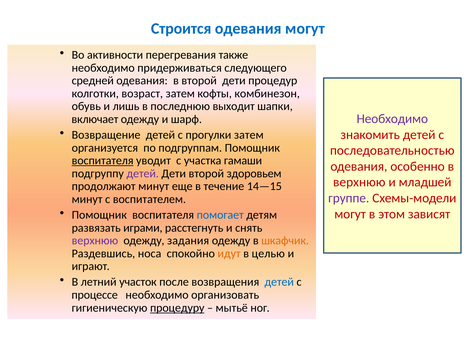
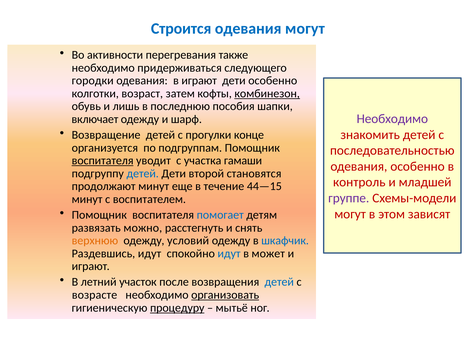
средней: средней -> городки
в второй: второй -> играют
дети процедур: процедур -> особенно
комбинезон underline: none -> present
выходит: выходит -> пособия
прогулки затем: затем -> конце
детей at (143, 174) colour: purple -> blue
здоровьем: здоровьем -> становятся
верхнюю at (359, 182): верхнюю -> контроль
14—15: 14—15 -> 44—15
играми: играми -> можно
верхнюю at (95, 241) colour: purple -> orange
задания: задания -> условий
шкафчик colour: orange -> blue
Раздевшись носа: носа -> идут
идут at (229, 254) colour: orange -> blue
целью: целью -> может
процессе: процессе -> возрасте
организовать underline: none -> present
